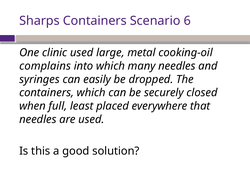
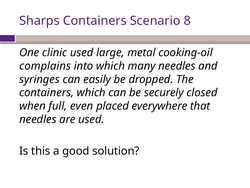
6: 6 -> 8
least: least -> even
